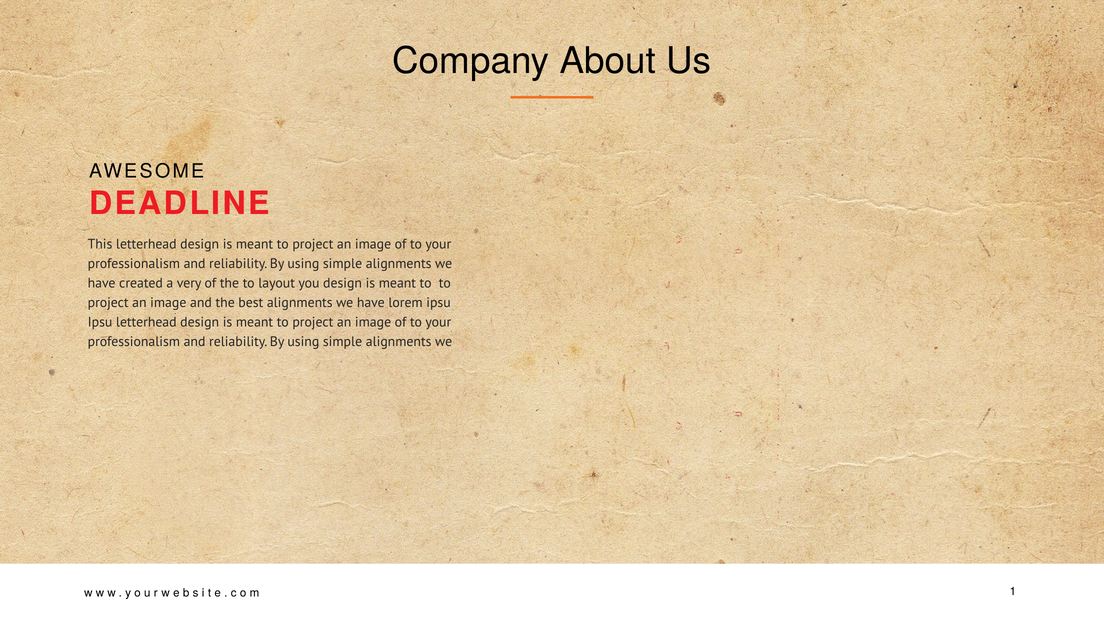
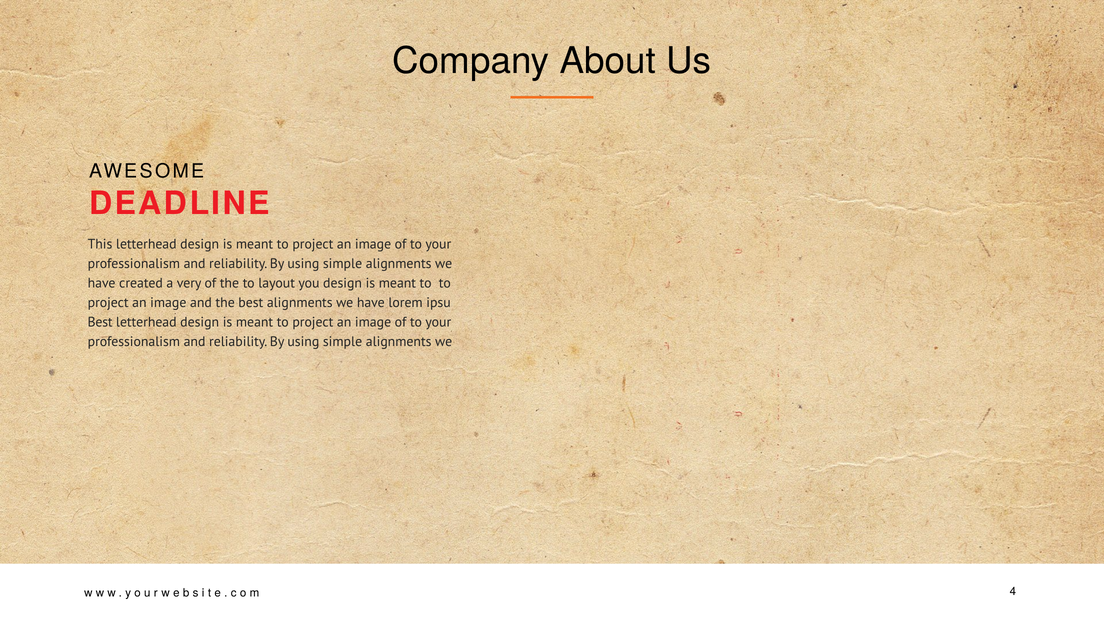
Ipsu at (100, 322): Ipsu -> Best
1: 1 -> 4
